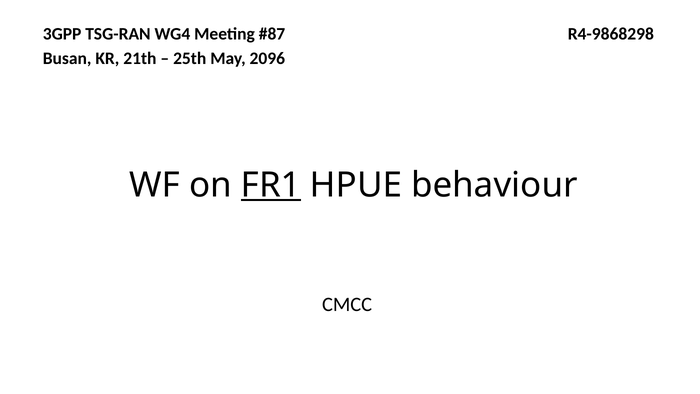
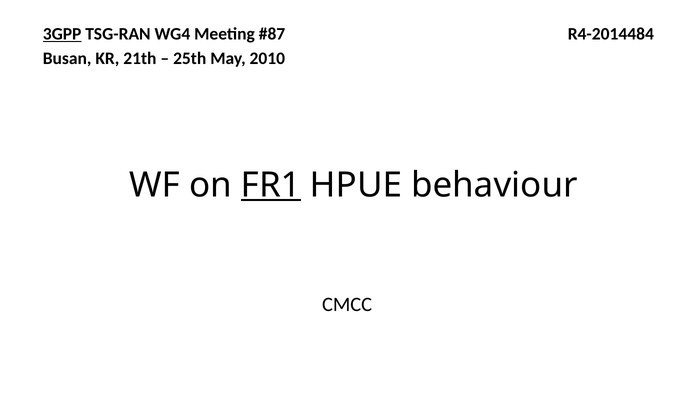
3GPP underline: none -> present
R4-9868298: R4-9868298 -> R4-2014484
2096: 2096 -> 2010
